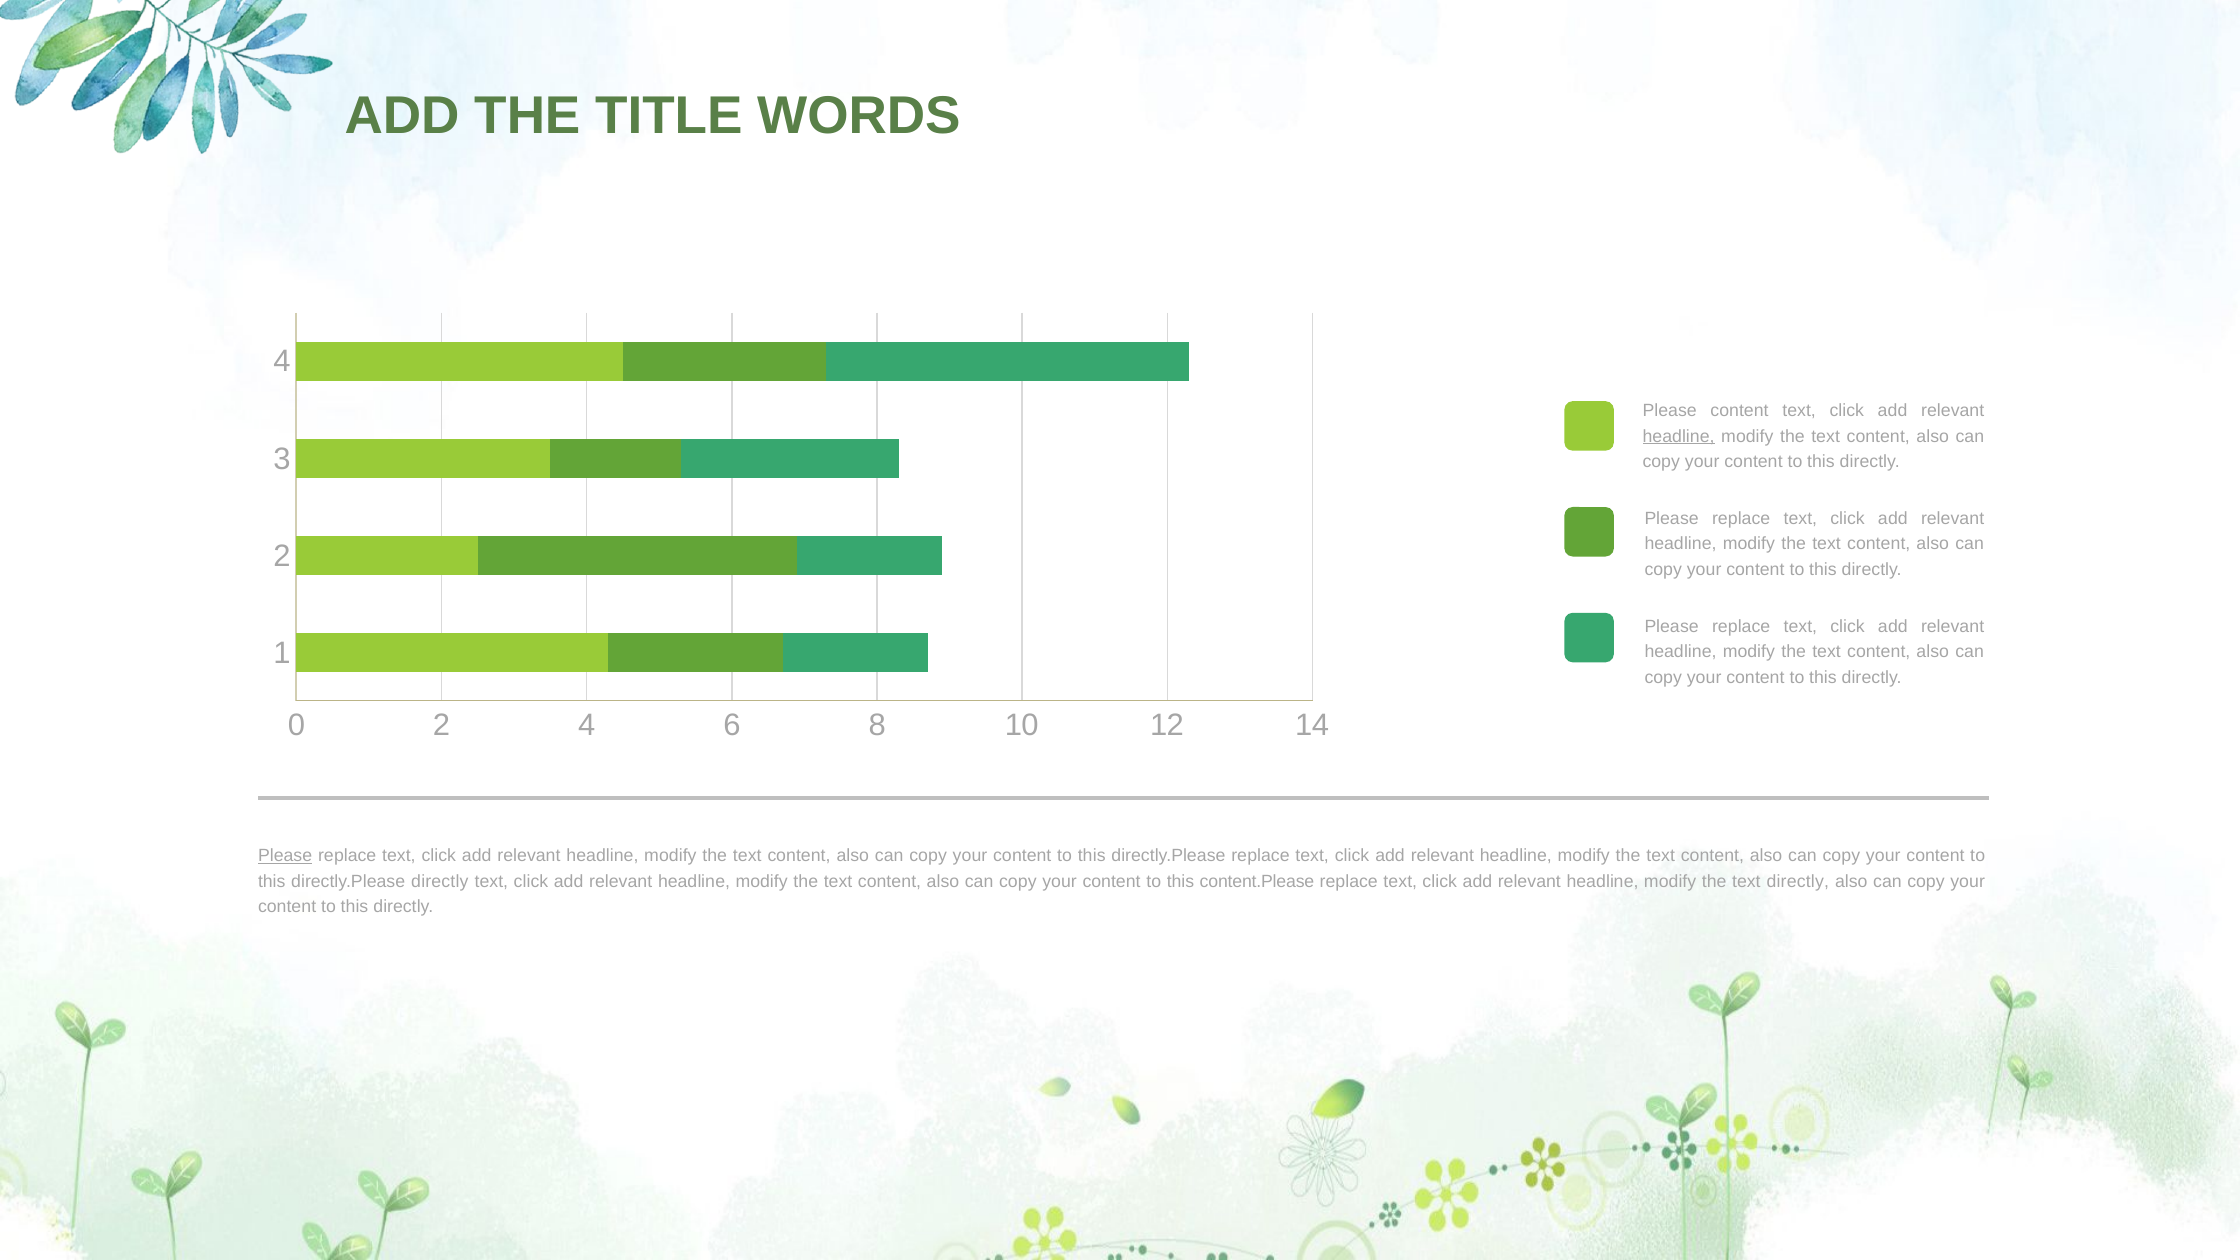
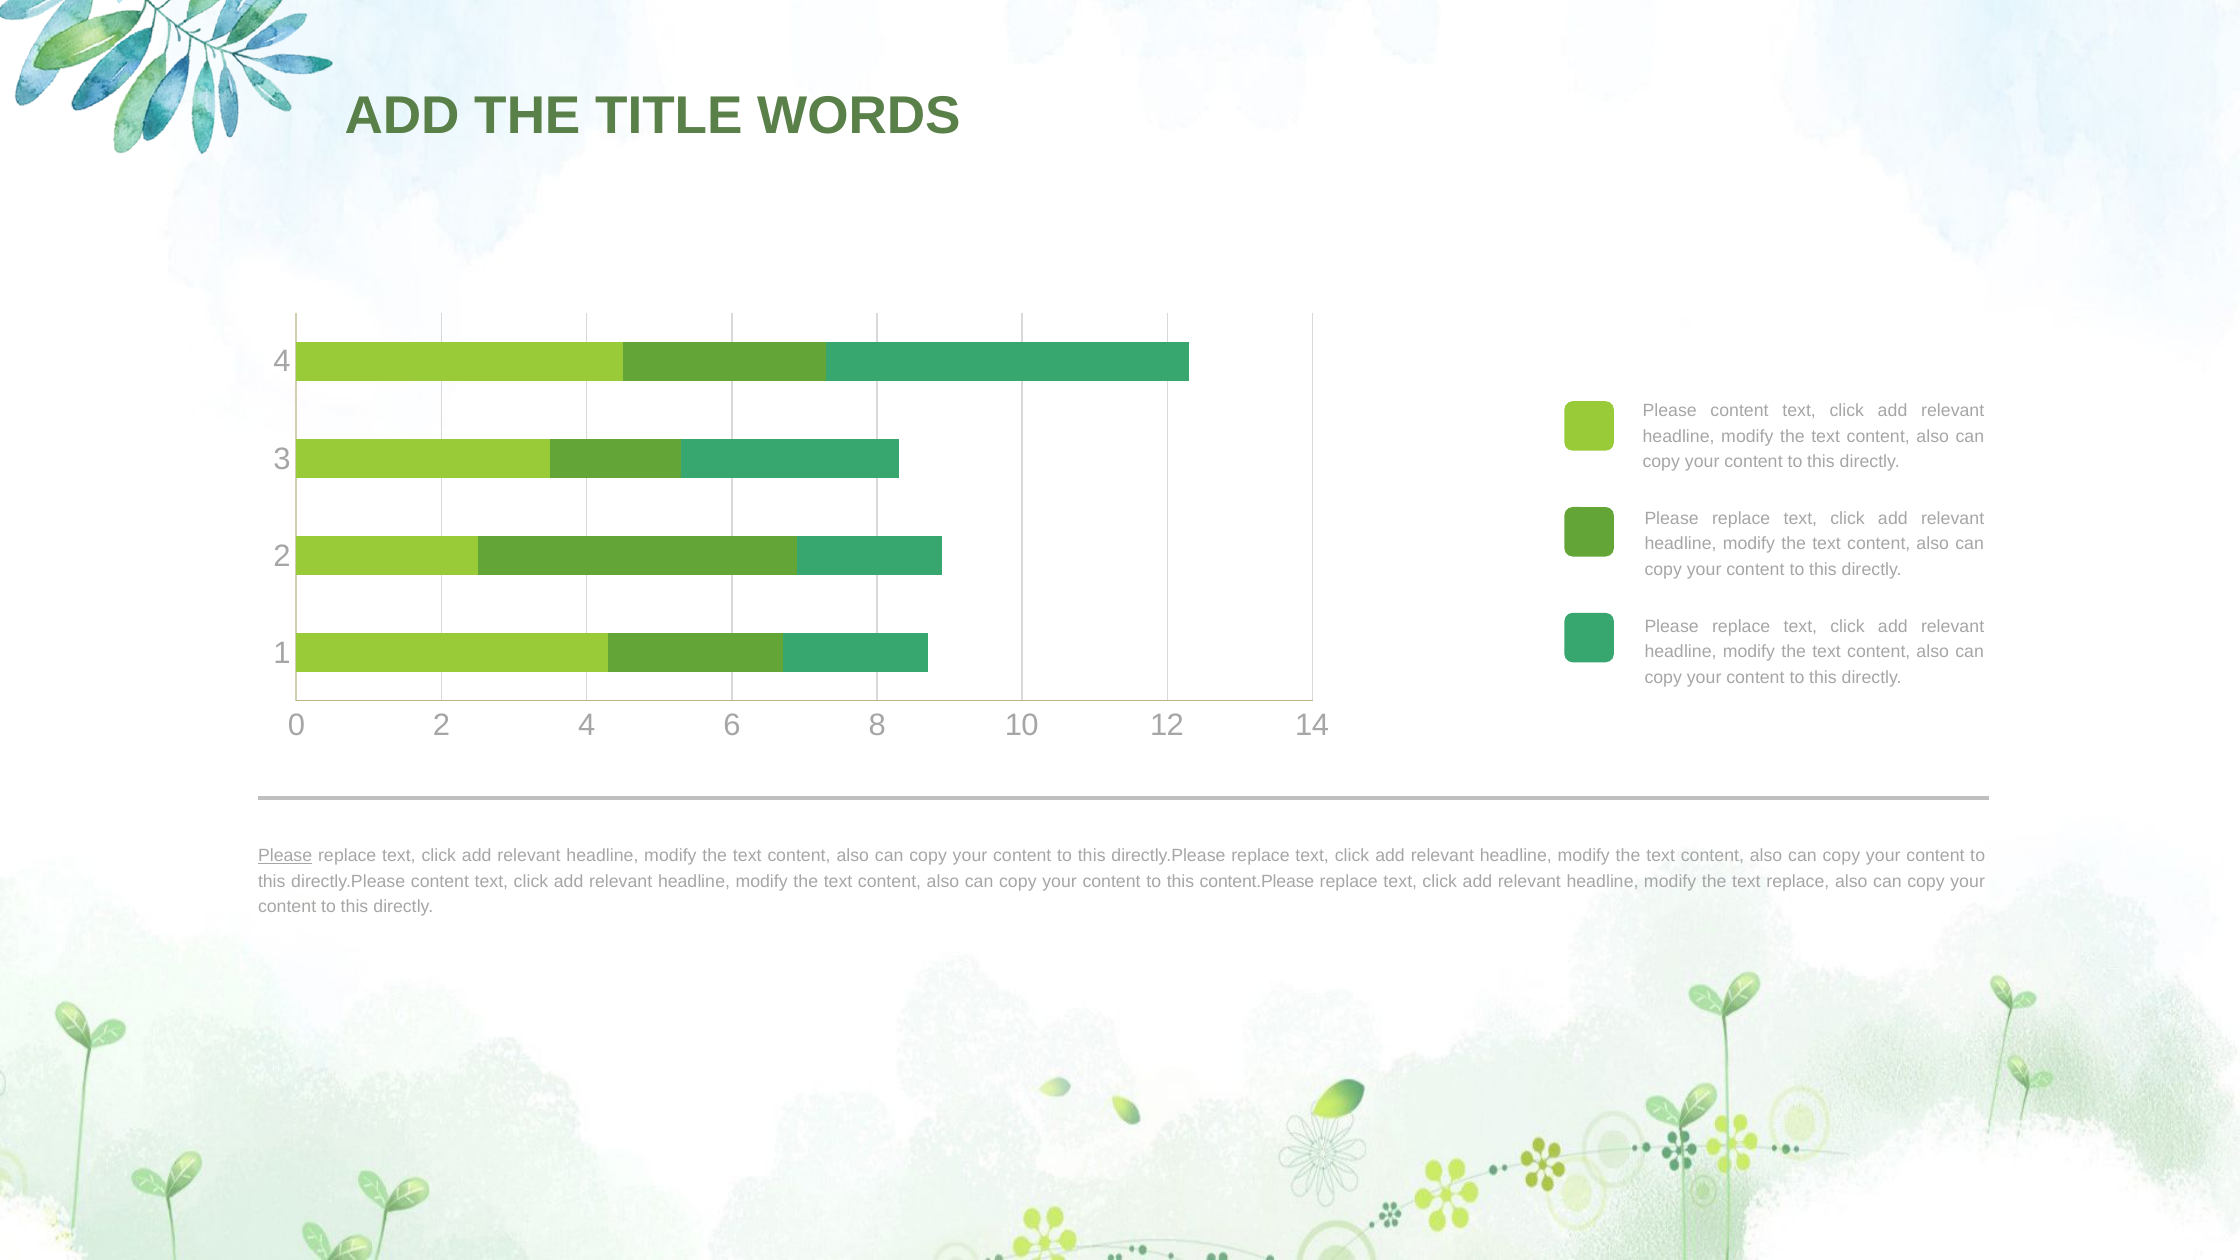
headline at (1679, 436) underline: present -> none
directly.Please directly: directly -> content
text directly: directly -> replace
